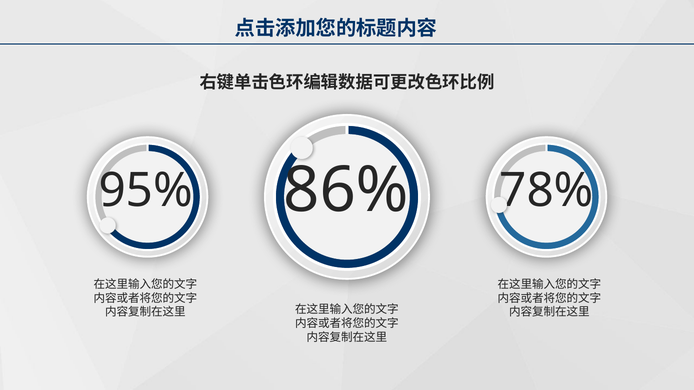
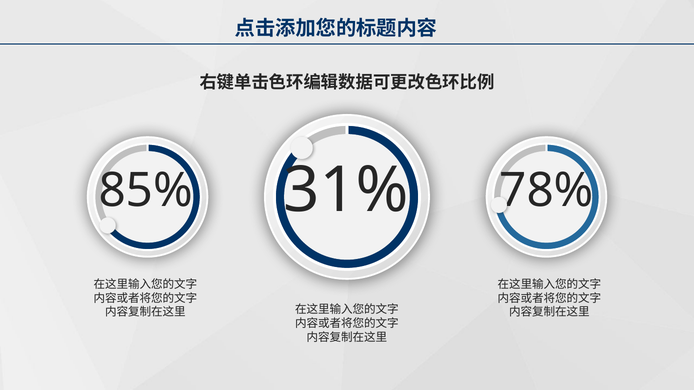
86%: 86% -> 31%
95%: 95% -> 85%
